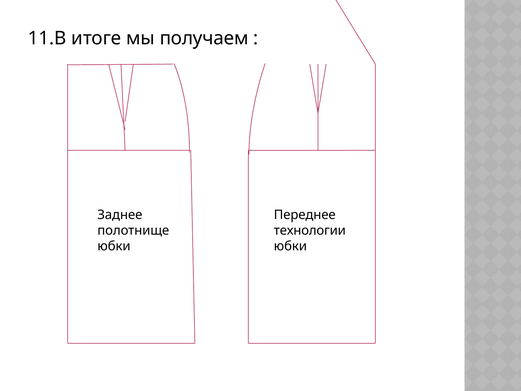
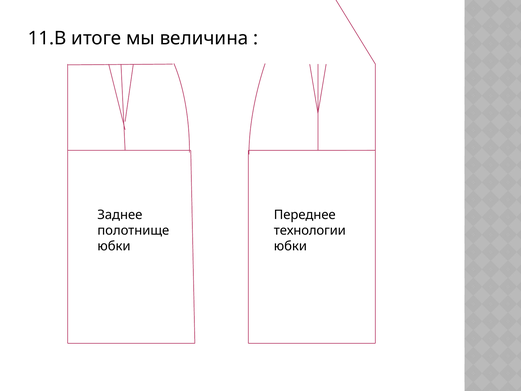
получаем: получаем -> величина
